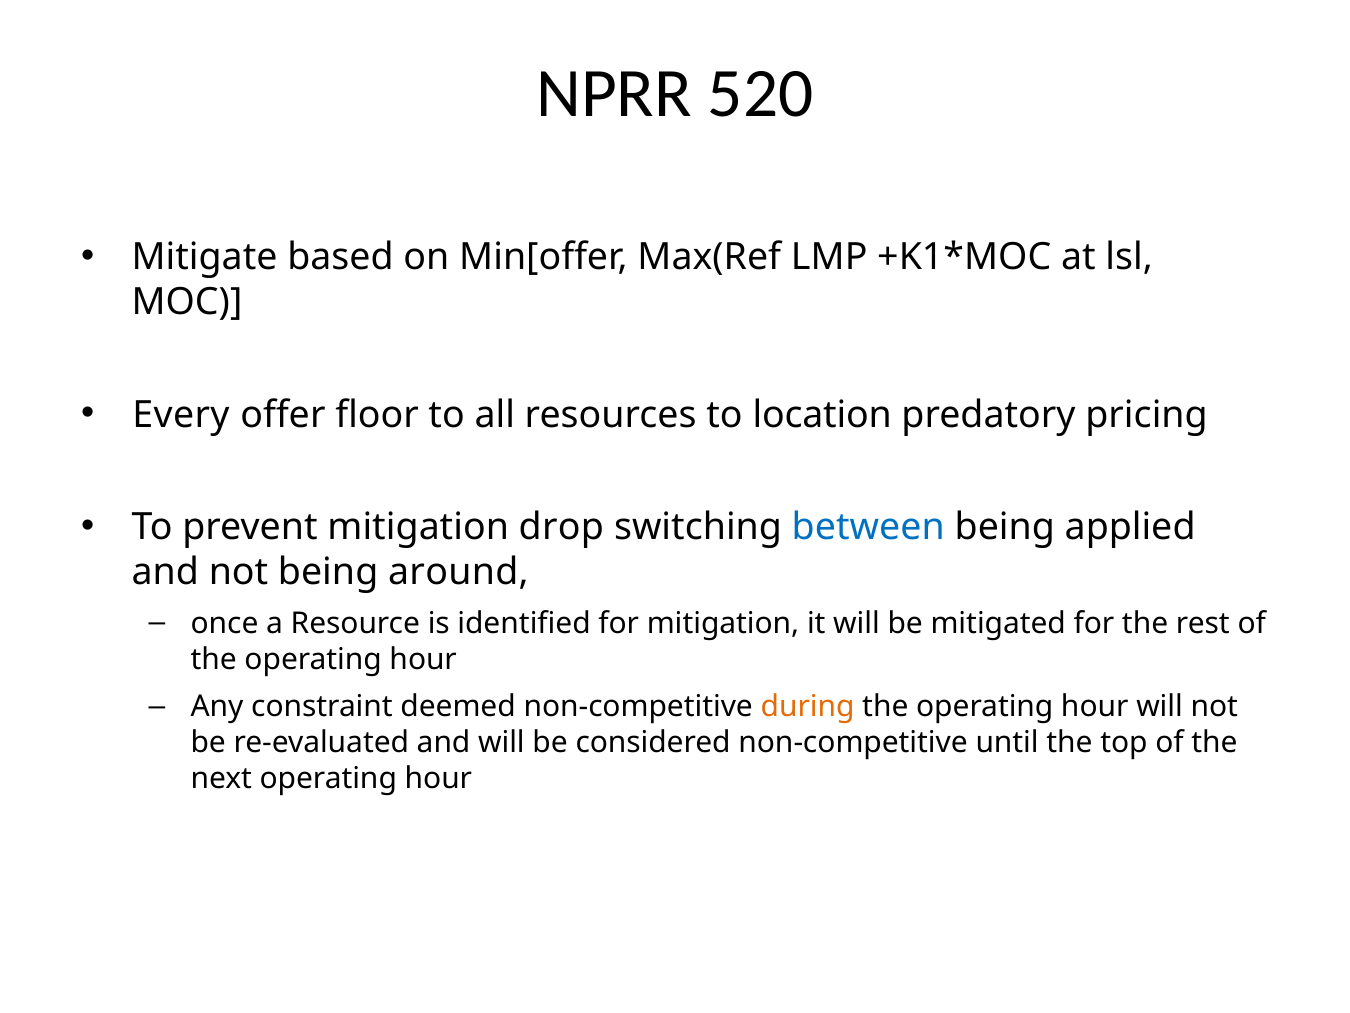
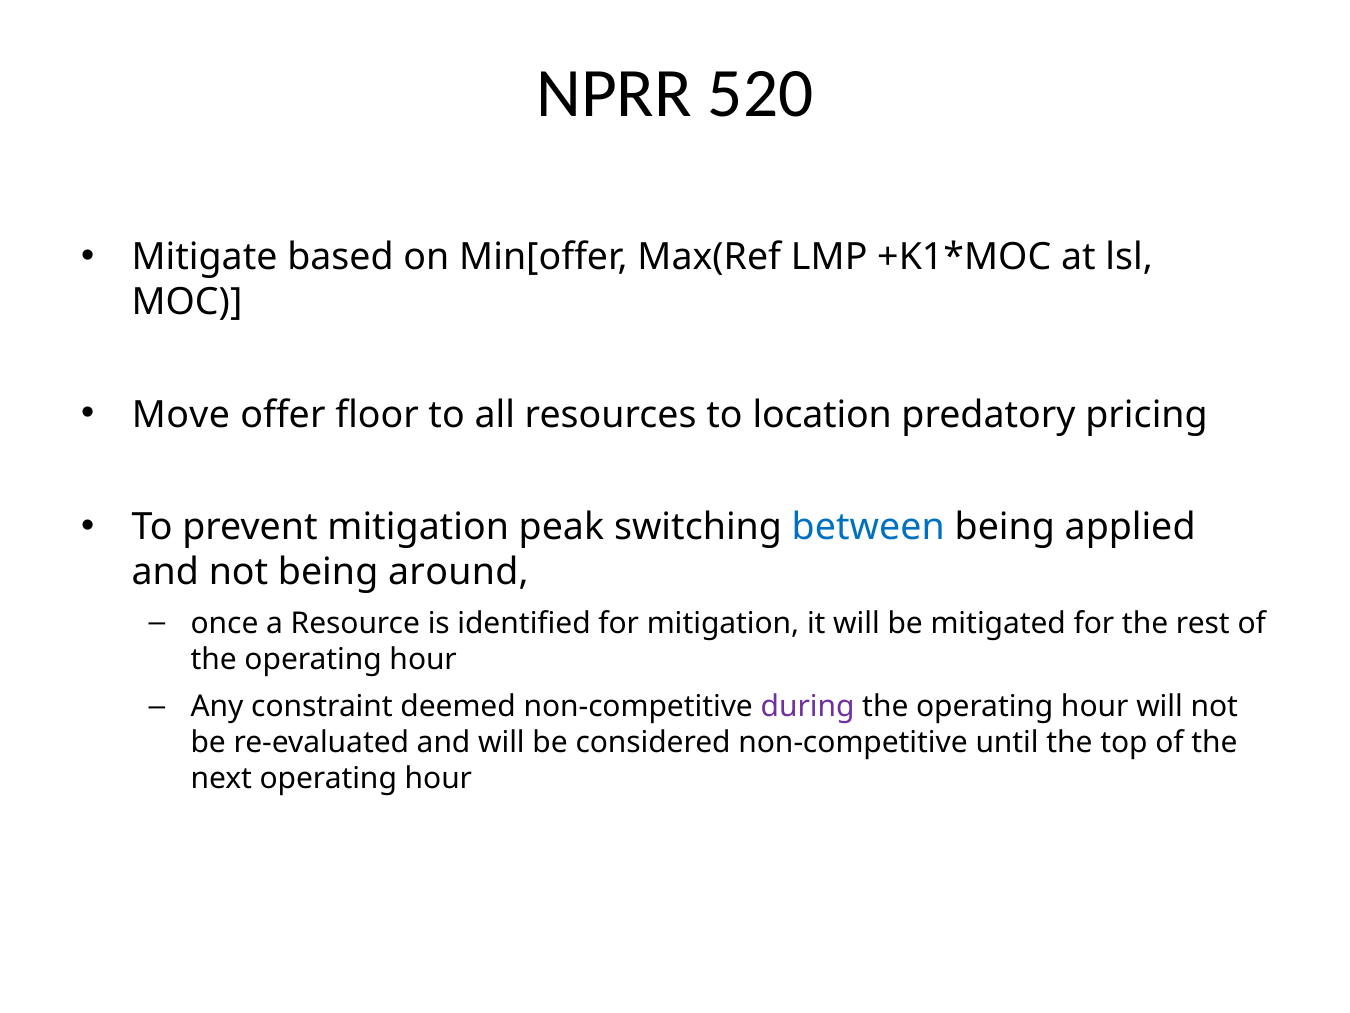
Every: Every -> Move
drop: drop -> peak
during colour: orange -> purple
